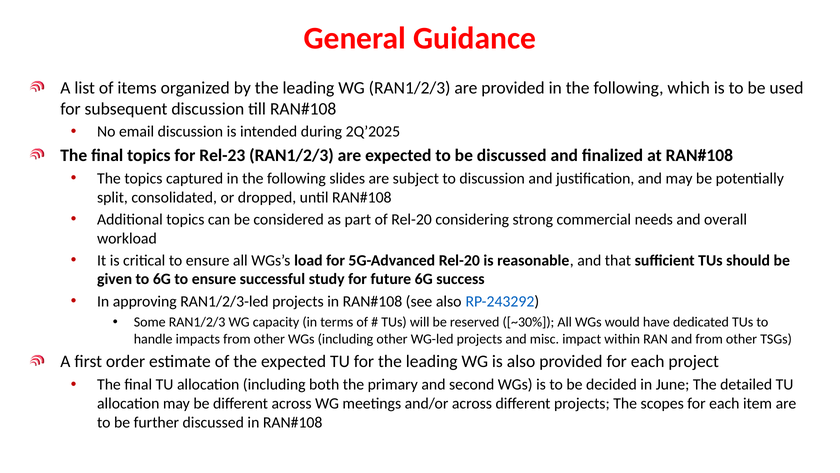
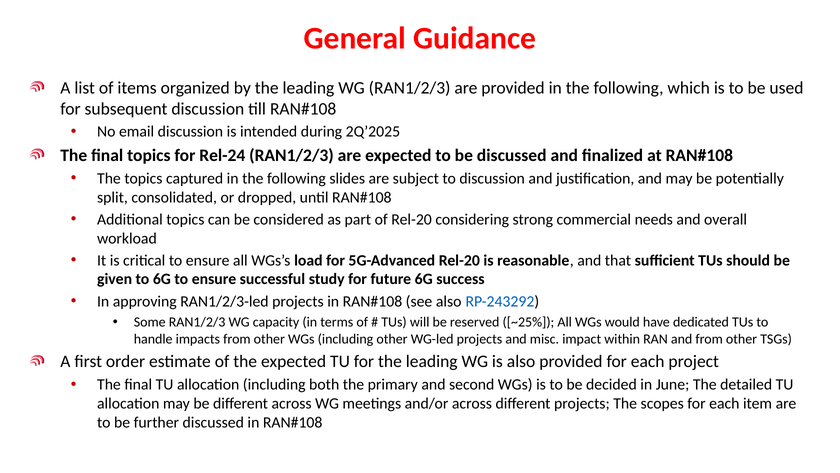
Rel-23: Rel-23 -> Rel-24
~30%: ~30% -> ~25%
